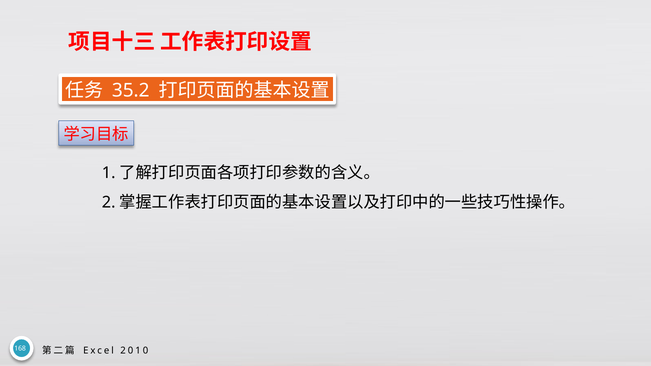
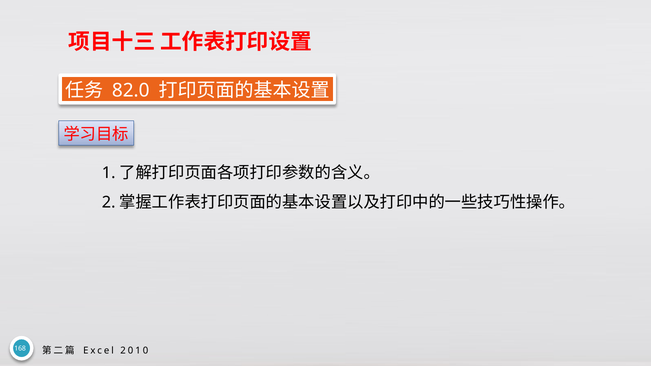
35.2: 35.2 -> 82.0
